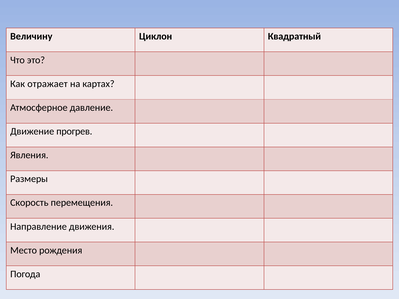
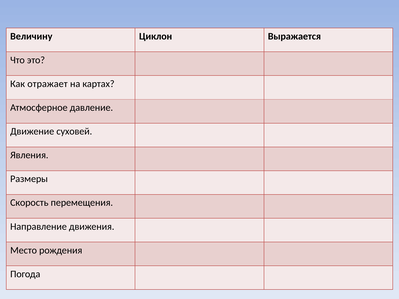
Квадратный: Квадратный -> Выражается
прогрев: прогрев -> суховей
